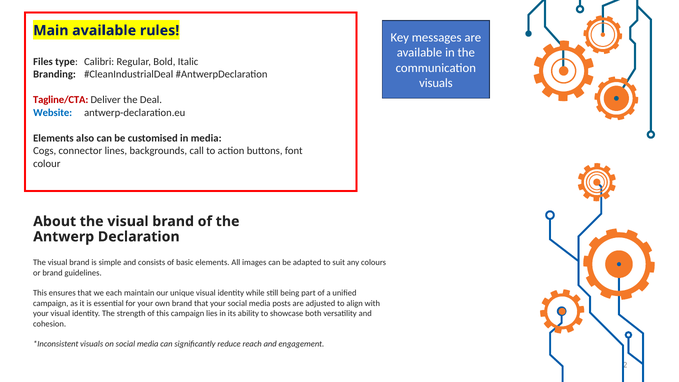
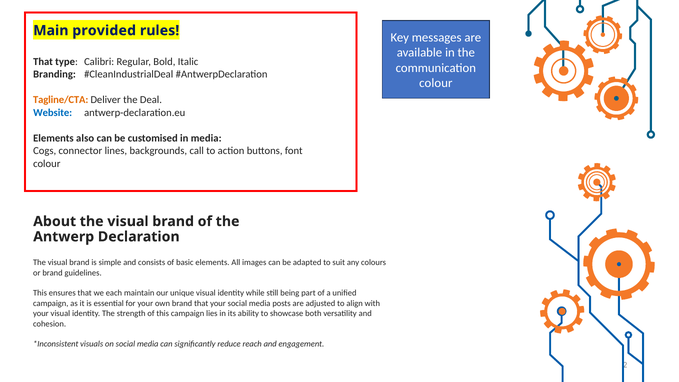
available: available -> provided
Files: Files -> That
visuals at (436, 83): visuals -> colour
Tagline/CTA colour: red -> orange
